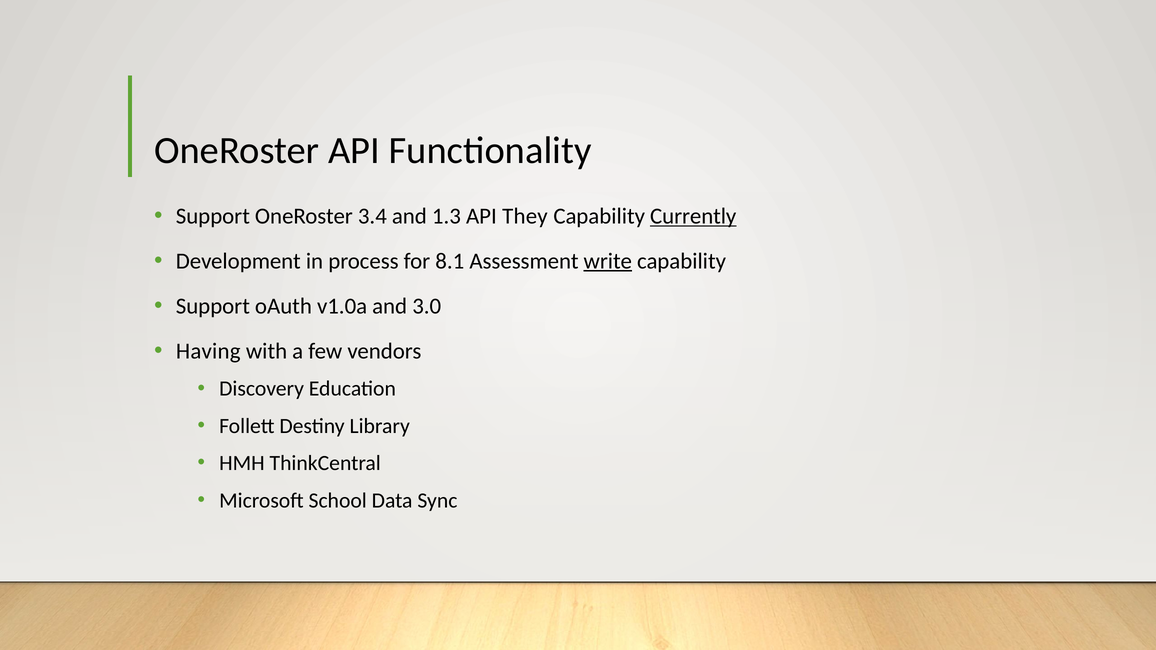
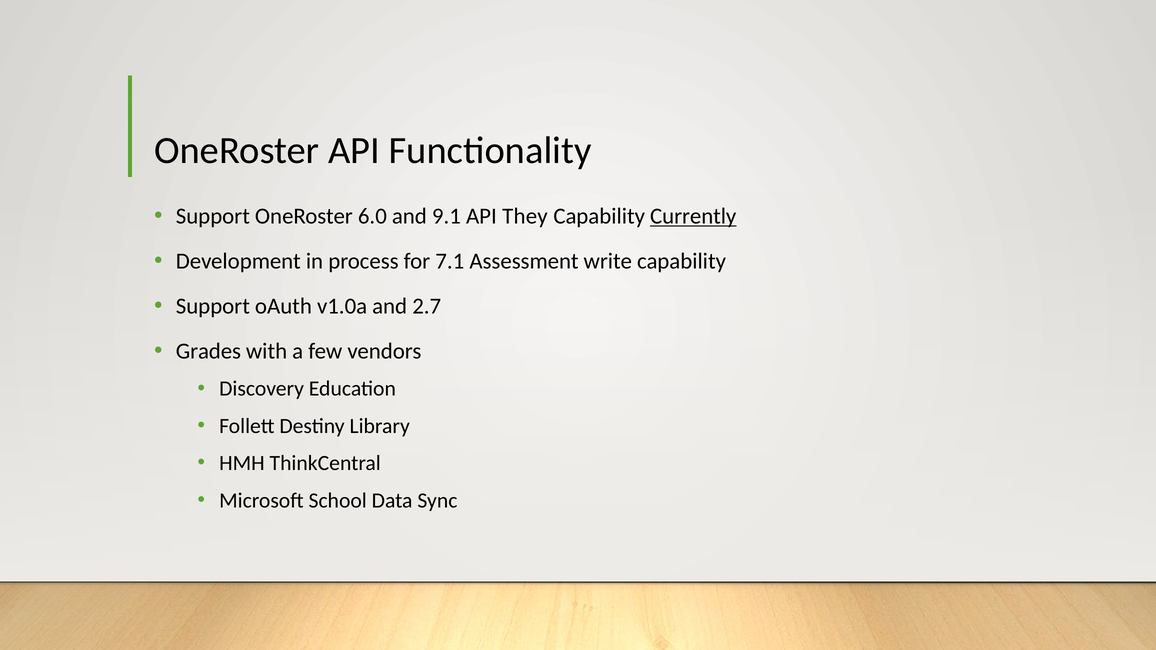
3.4: 3.4 -> 6.0
1.3: 1.3 -> 9.1
8.1: 8.1 -> 7.1
write underline: present -> none
3.0: 3.0 -> 2.7
Having: Having -> Grades
